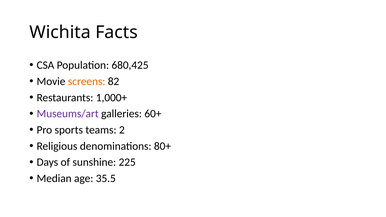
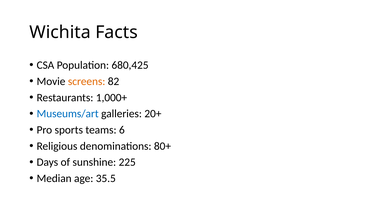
Museums/art colour: purple -> blue
60+: 60+ -> 20+
2: 2 -> 6
